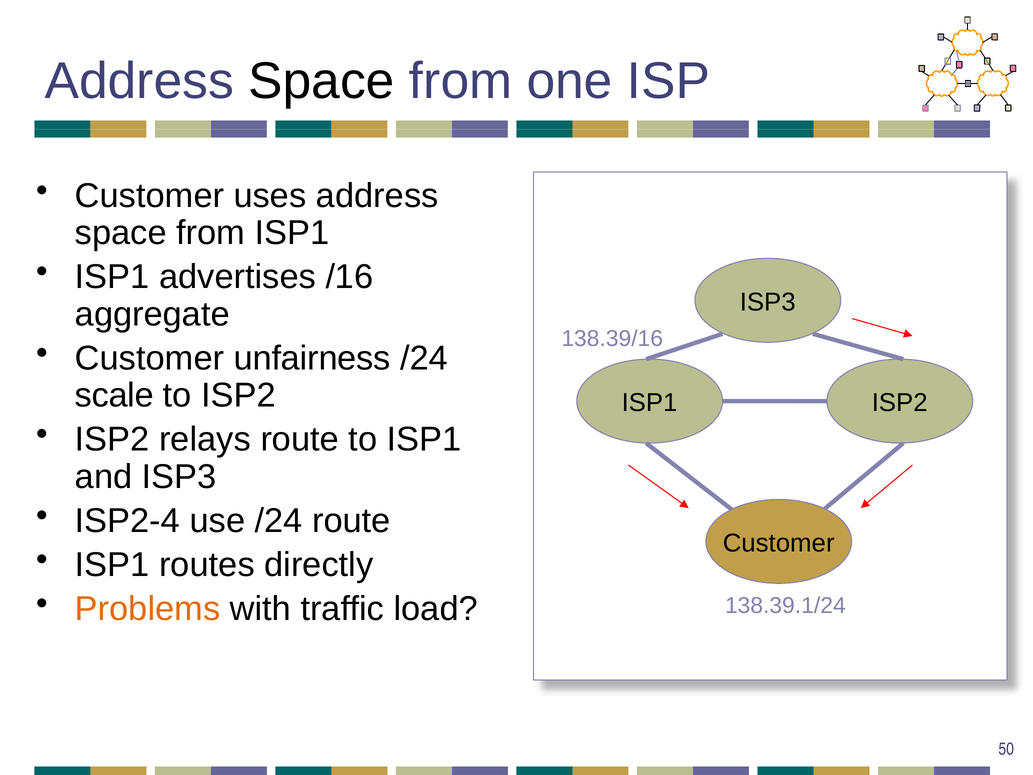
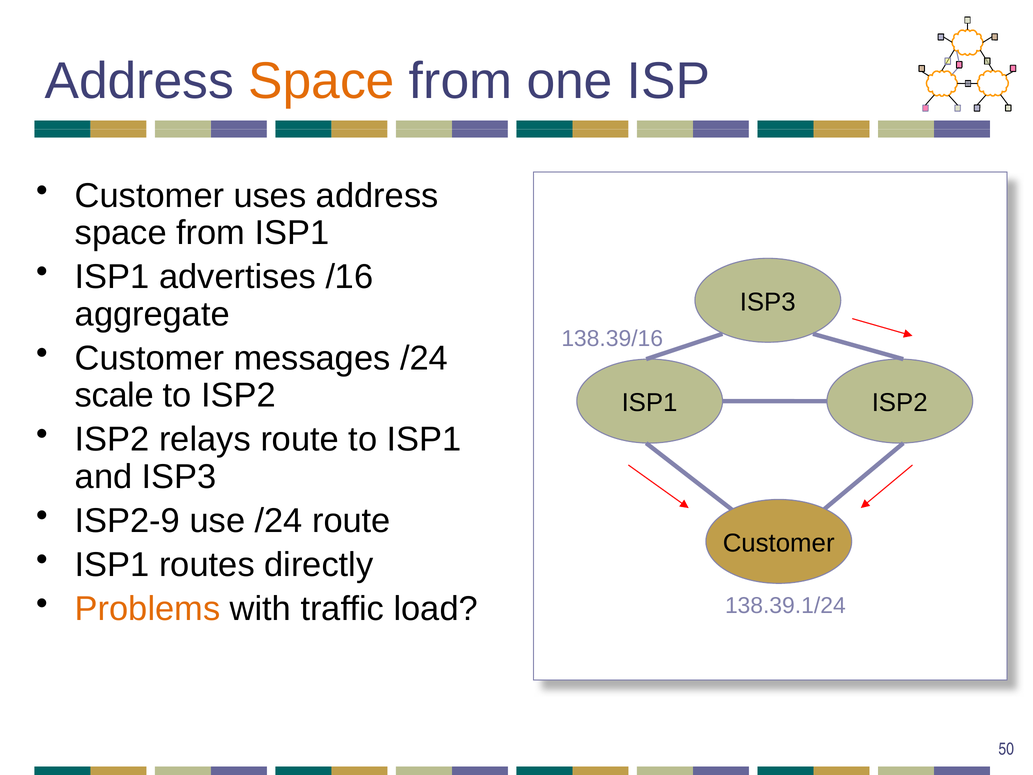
Space at (321, 81) colour: black -> orange
unfairness: unfairness -> messages
ISP2-4: ISP2-4 -> ISP2-9
